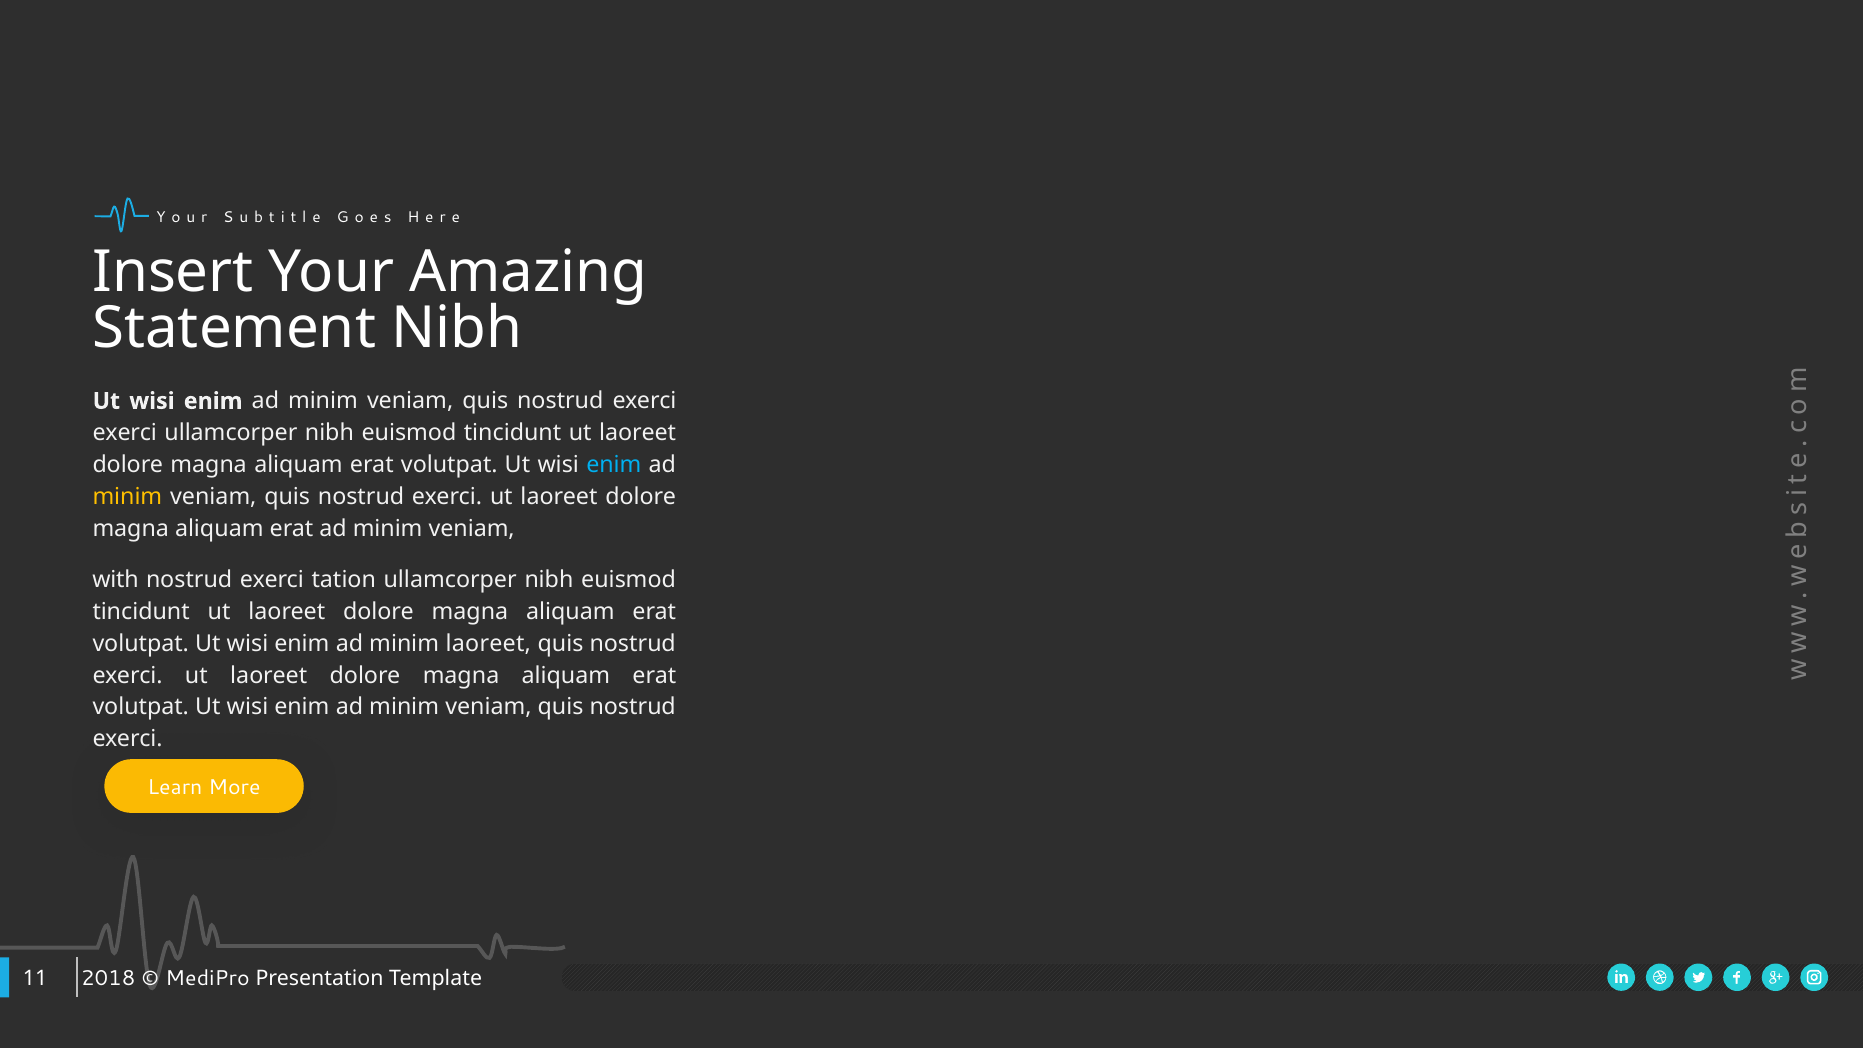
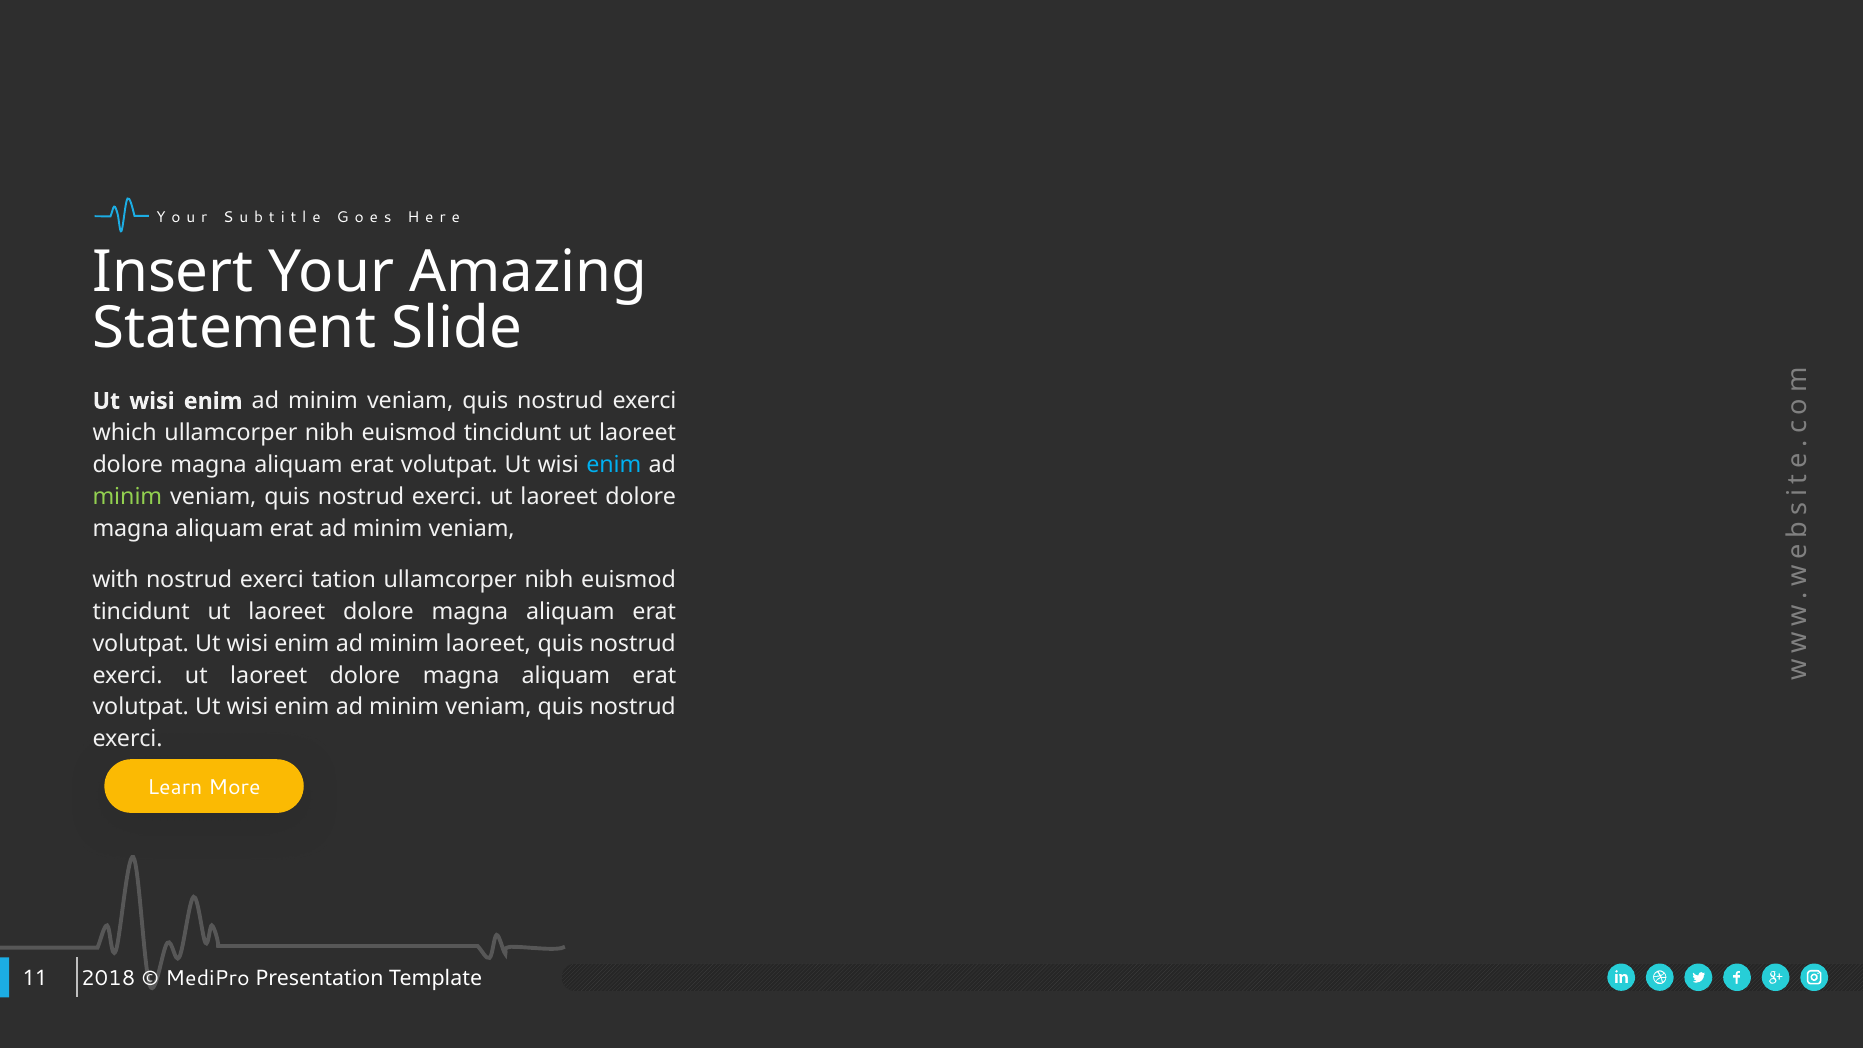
Statement Nibh: Nibh -> Slide
exerci at (125, 433): exerci -> which
minim at (127, 497) colour: yellow -> light green
